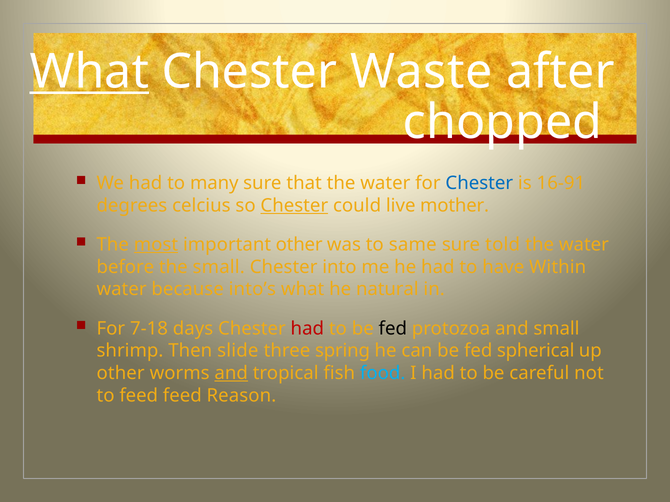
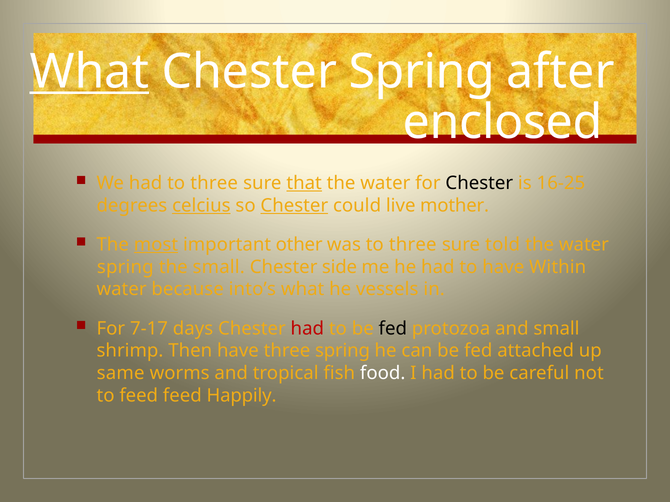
Chester Waste: Waste -> Spring
chopped: chopped -> enclosed
had to many: many -> three
that underline: none -> present
Chester at (479, 183) colour: blue -> black
16-91: 16-91 -> 16-25
celcius underline: none -> present
was to same: same -> three
before at (125, 267): before -> spring
into: into -> side
natural: natural -> vessels
7-18: 7-18 -> 7-17
Then slide: slide -> have
spherical: spherical -> attached
other at (121, 373): other -> same
and at (231, 373) underline: present -> none
food colour: light blue -> white
Reason: Reason -> Happily
